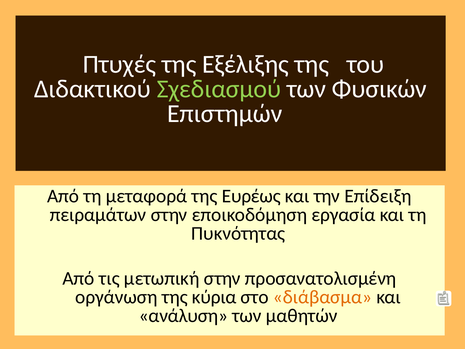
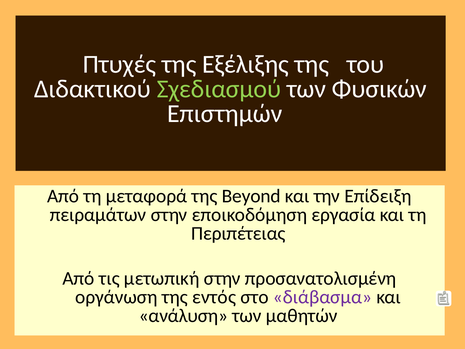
Ευρέως: Ευρέως -> Beyond
Πυκνότητας: Πυκνότητας -> Περιπέτειας
κύρια: κύρια -> εντός
διάβασμα colour: orange -> purple
